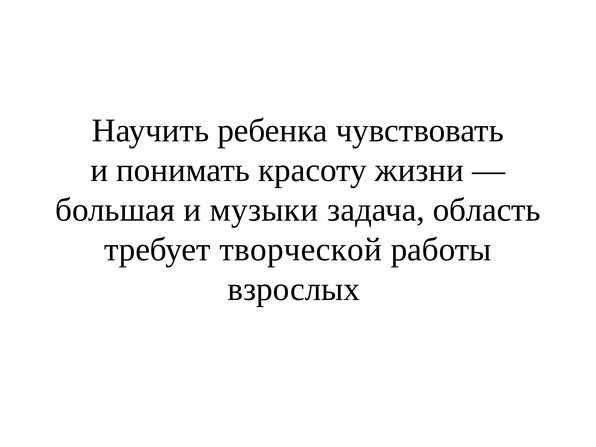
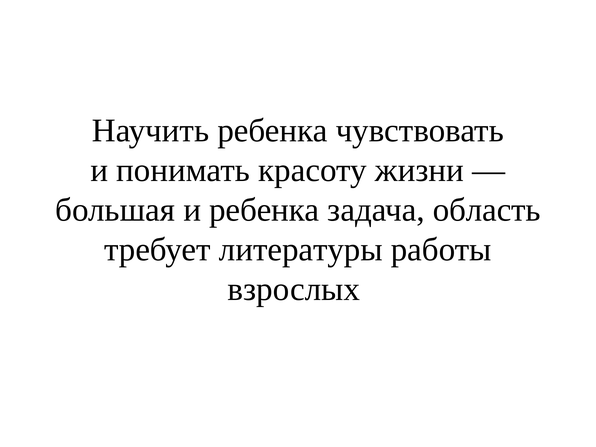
и музыки: музыки -> ребенка
творческой: творческой -> литературы
